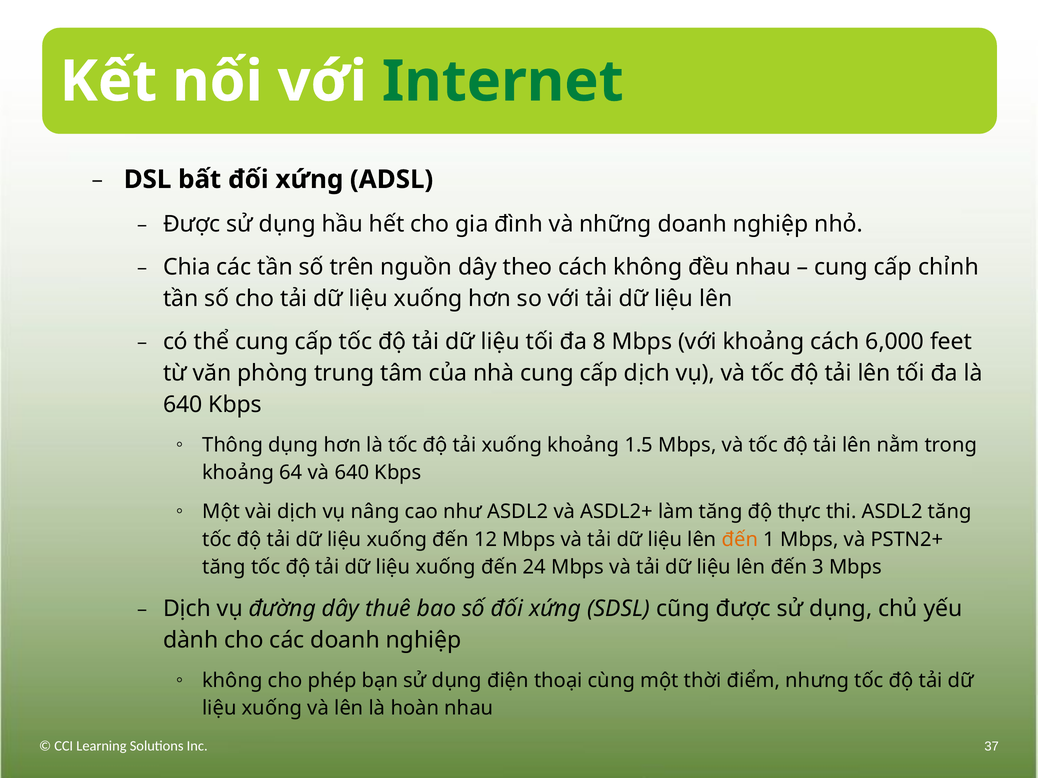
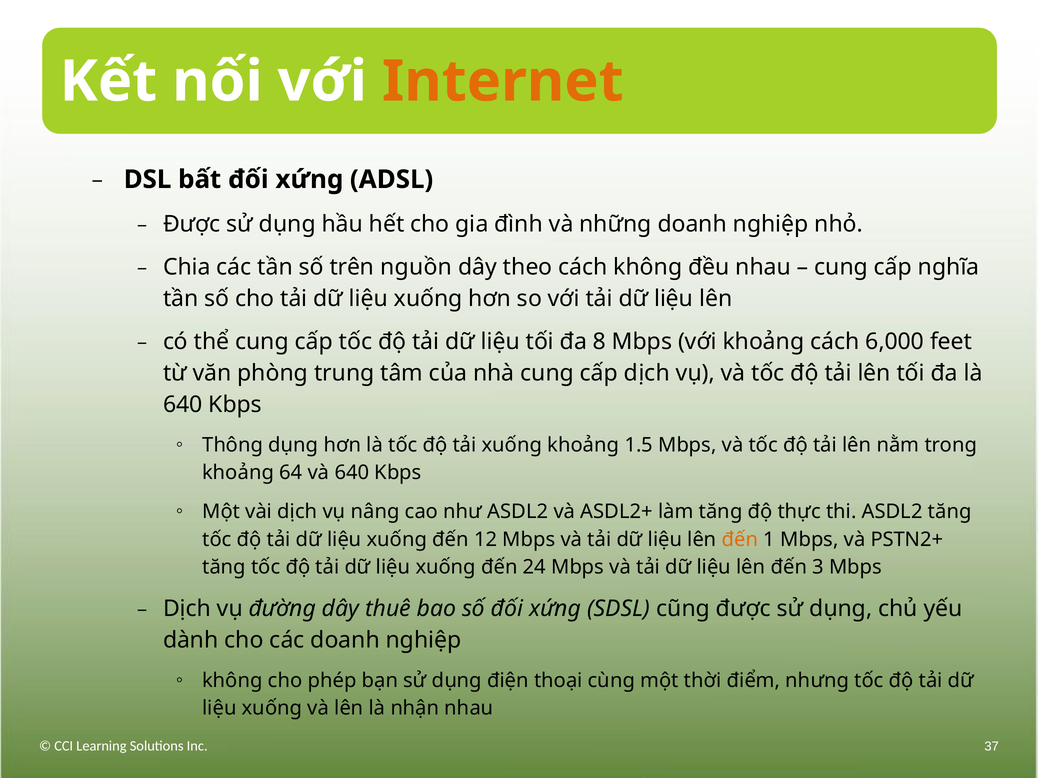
Internet colour: green -> orange
chỉnh: chỉnh -> nghĩa
hoàn: hoàn -> nhận
